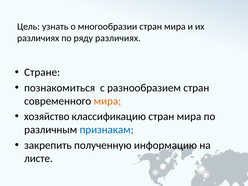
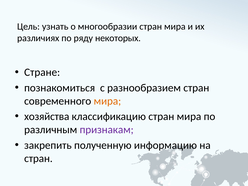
ряду различиях: различиях -> некоторых
хозяйство: хозяйство -> хозяйства
признакам colour: blue -> purple
листе at (38, 158): листе -> стран
